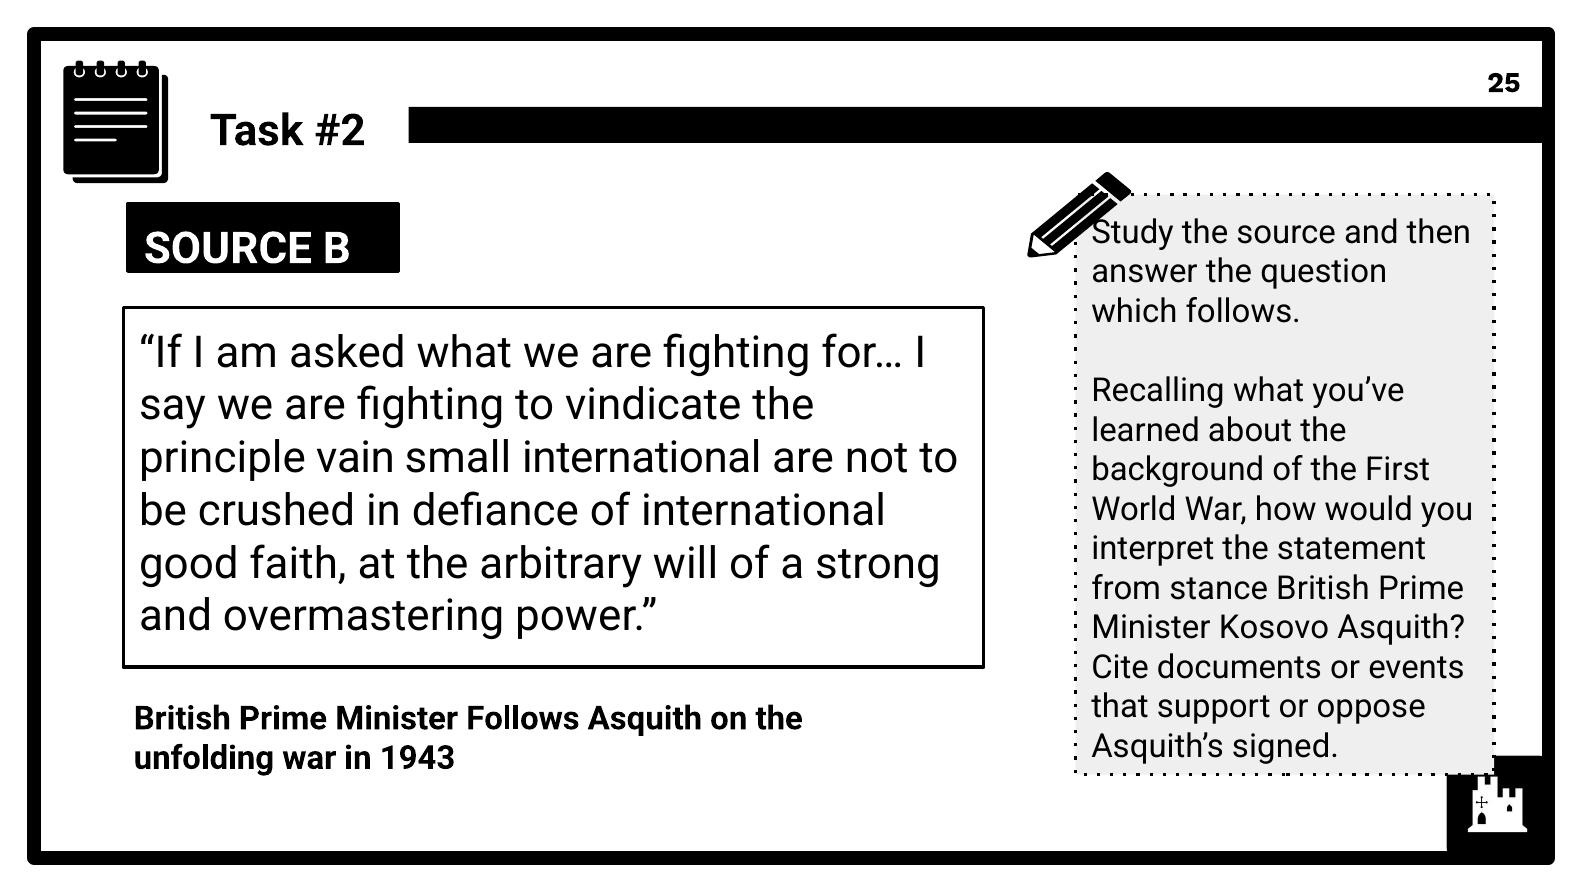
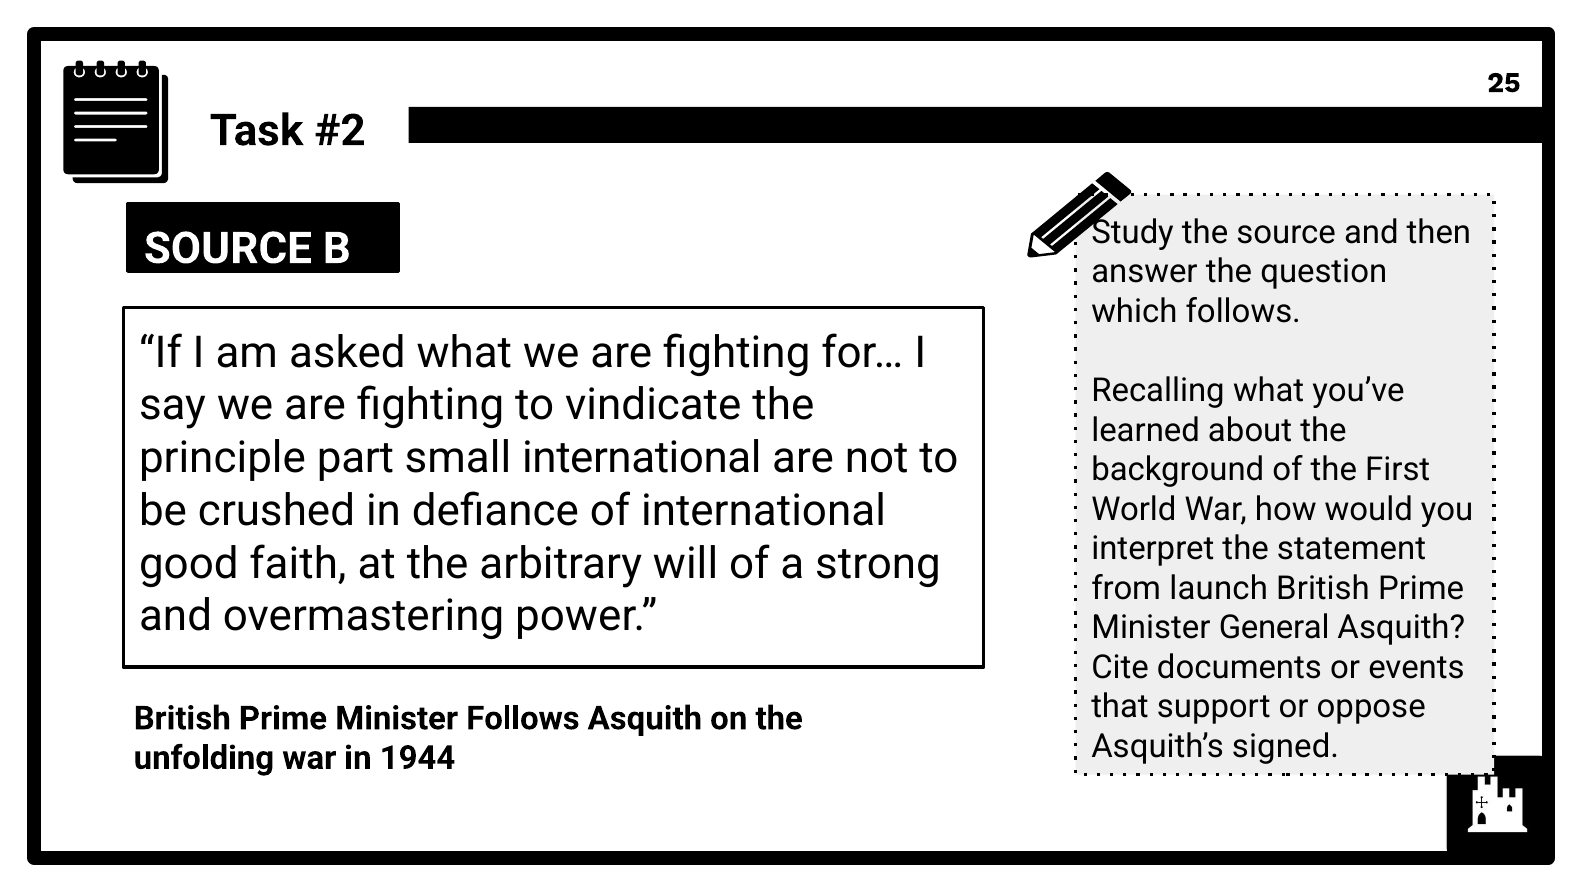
vain: vain -> part
stance: stance -> launch
Kosovo: Kosovo -> General
1943: 1943 -> 1944
